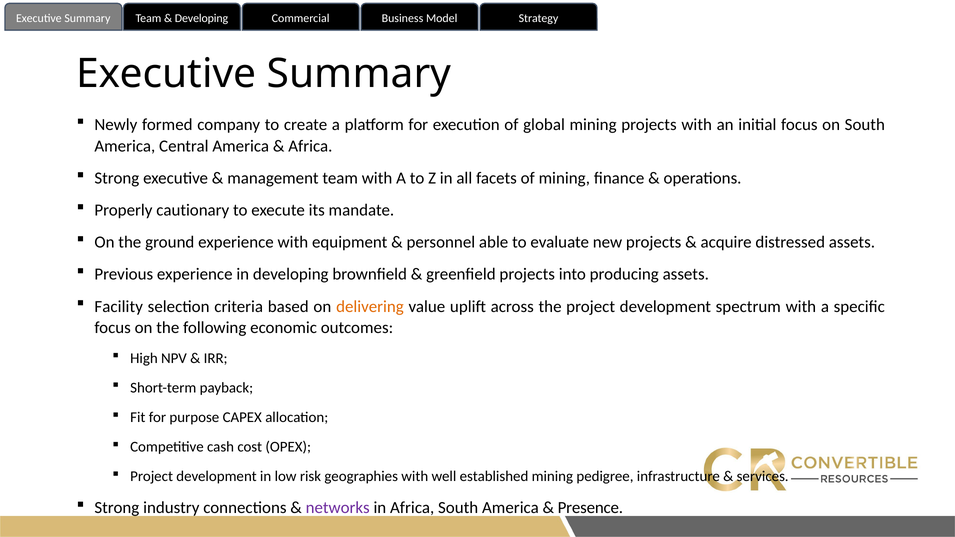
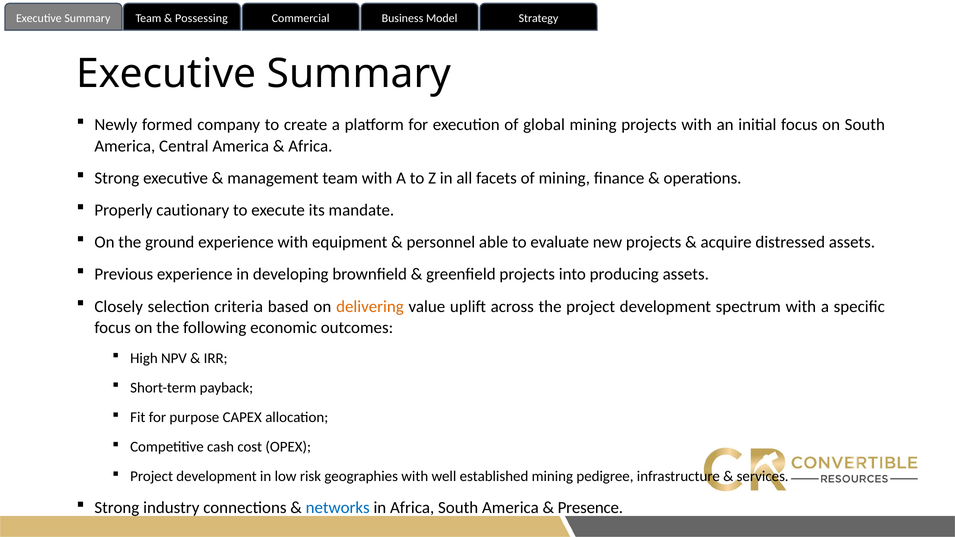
Developing at (202, 18): Developing -> Possessing
Facility: Facility -> Closely
networks colour: purple -> blue
